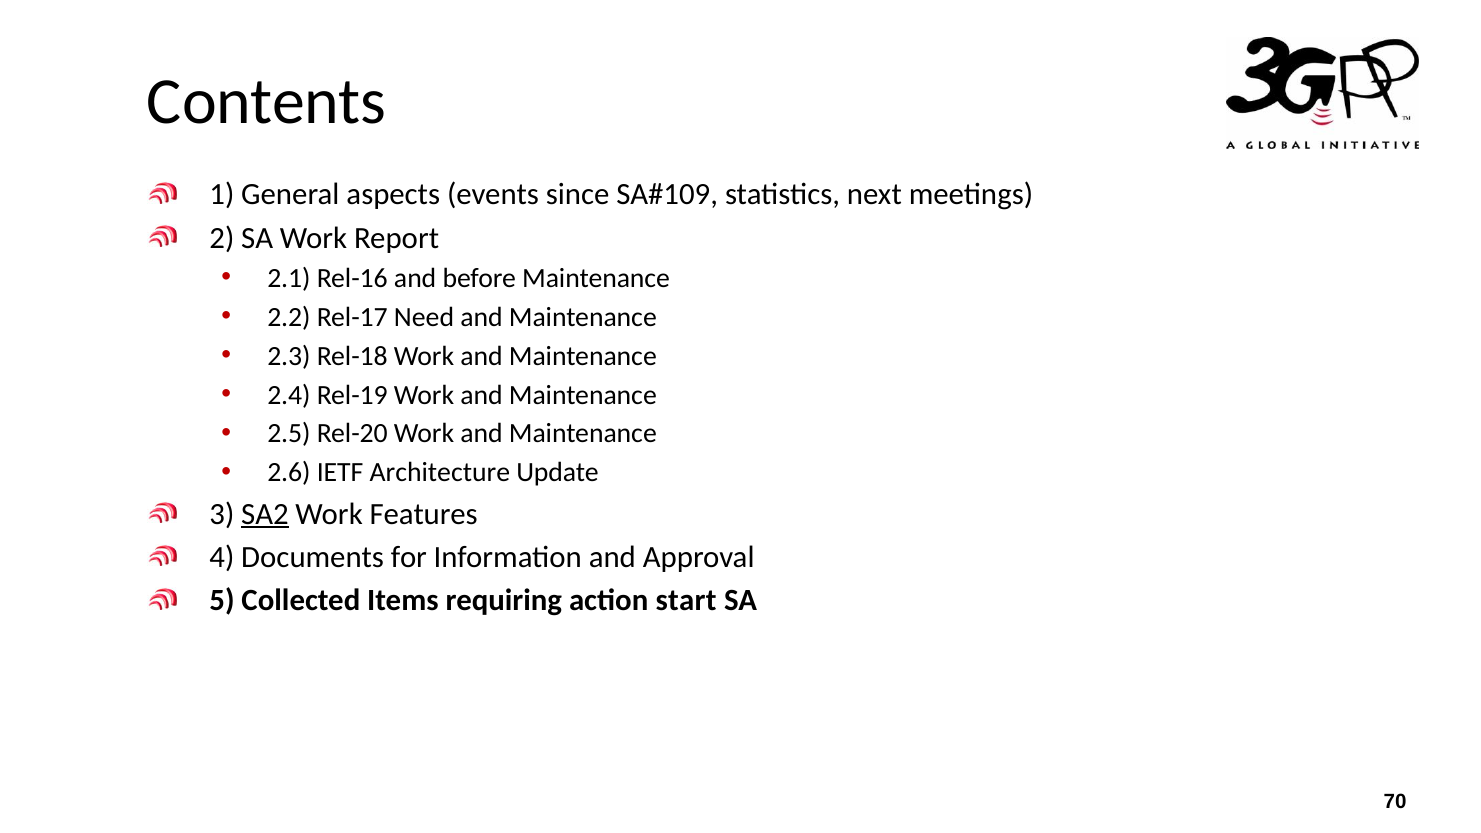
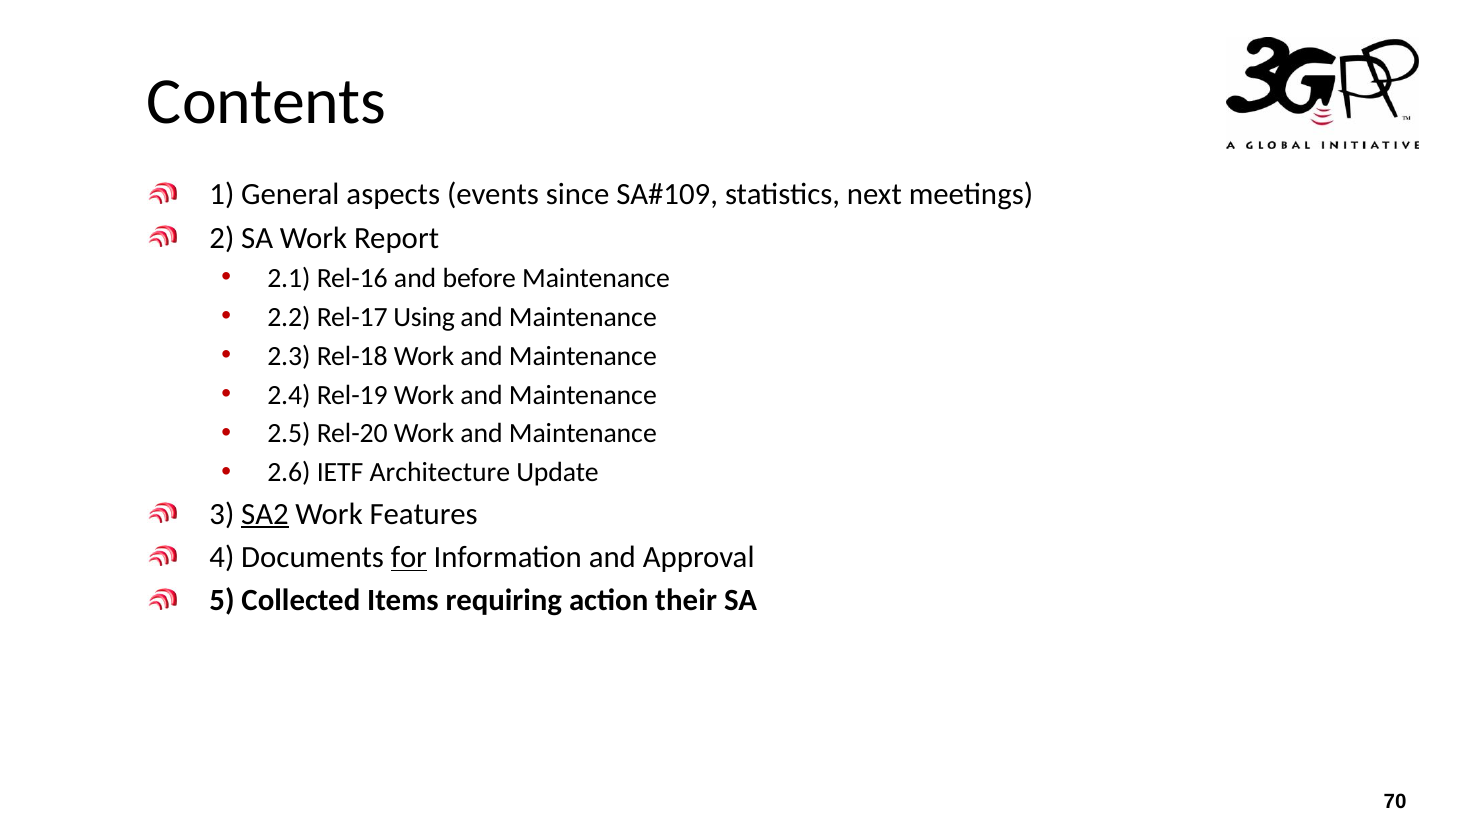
Need: Need -> Using
for underline: none -> present
start: start -> their
